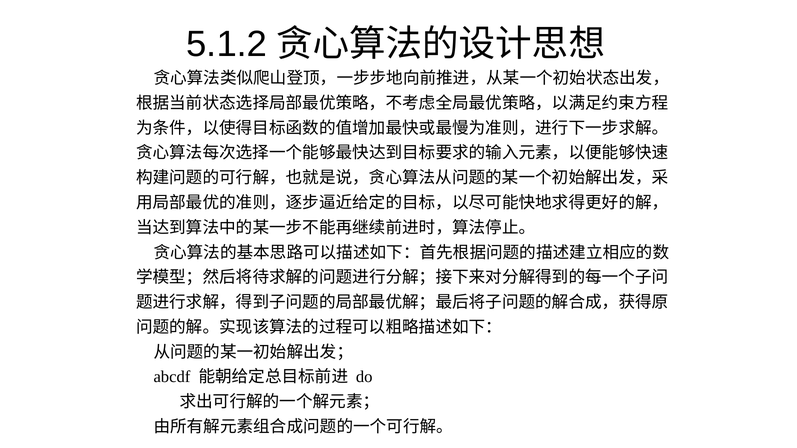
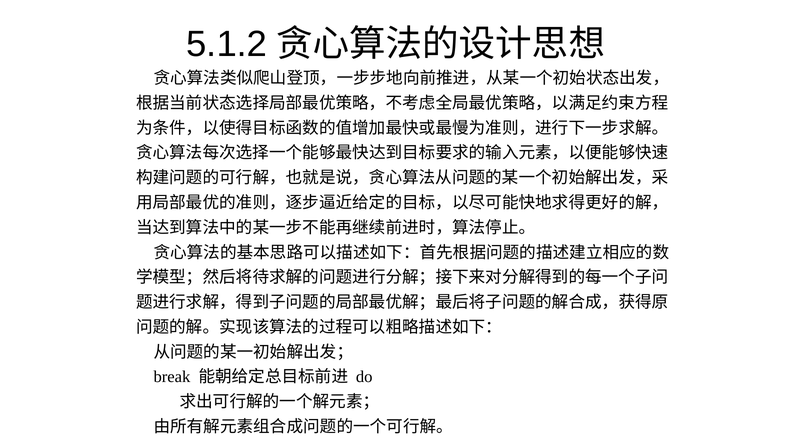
abcdf: abcdf -> break
